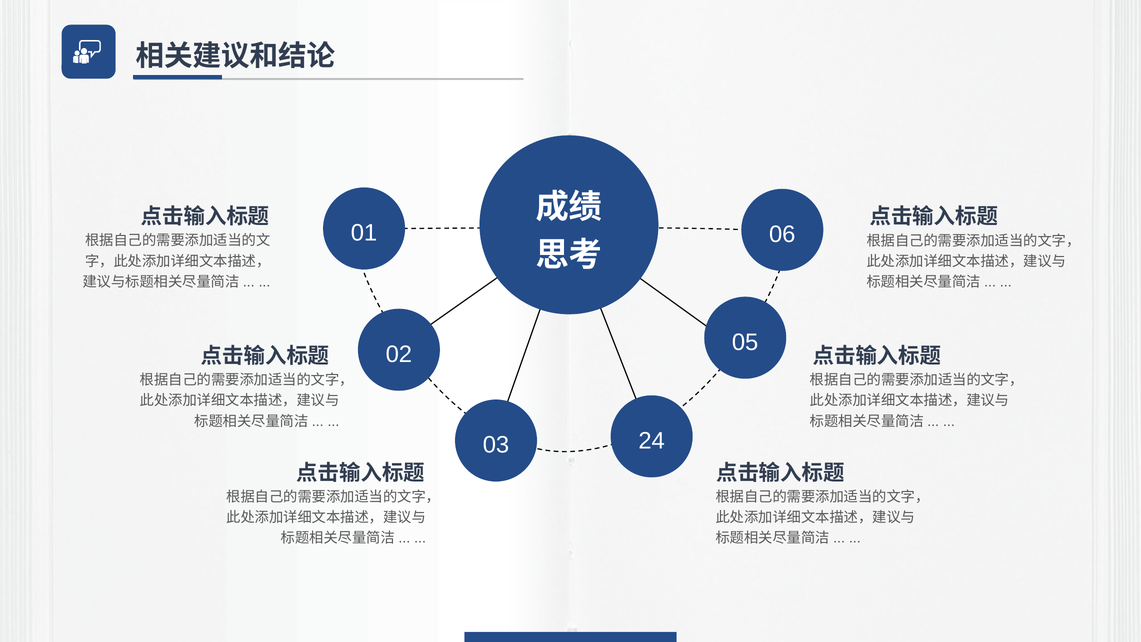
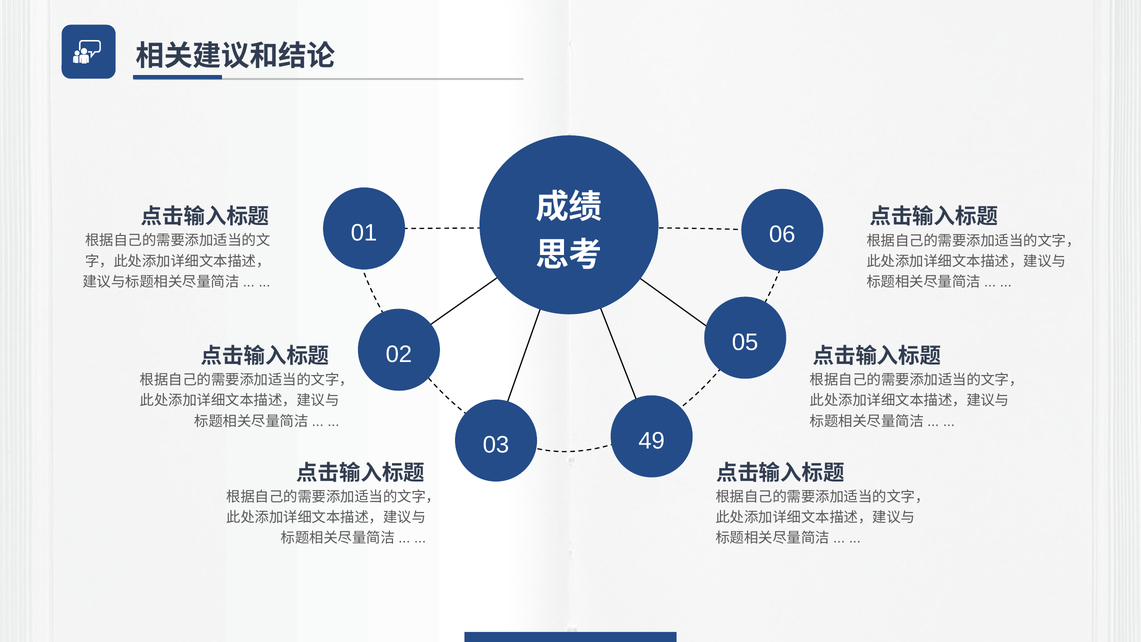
24: 24 -> 49
